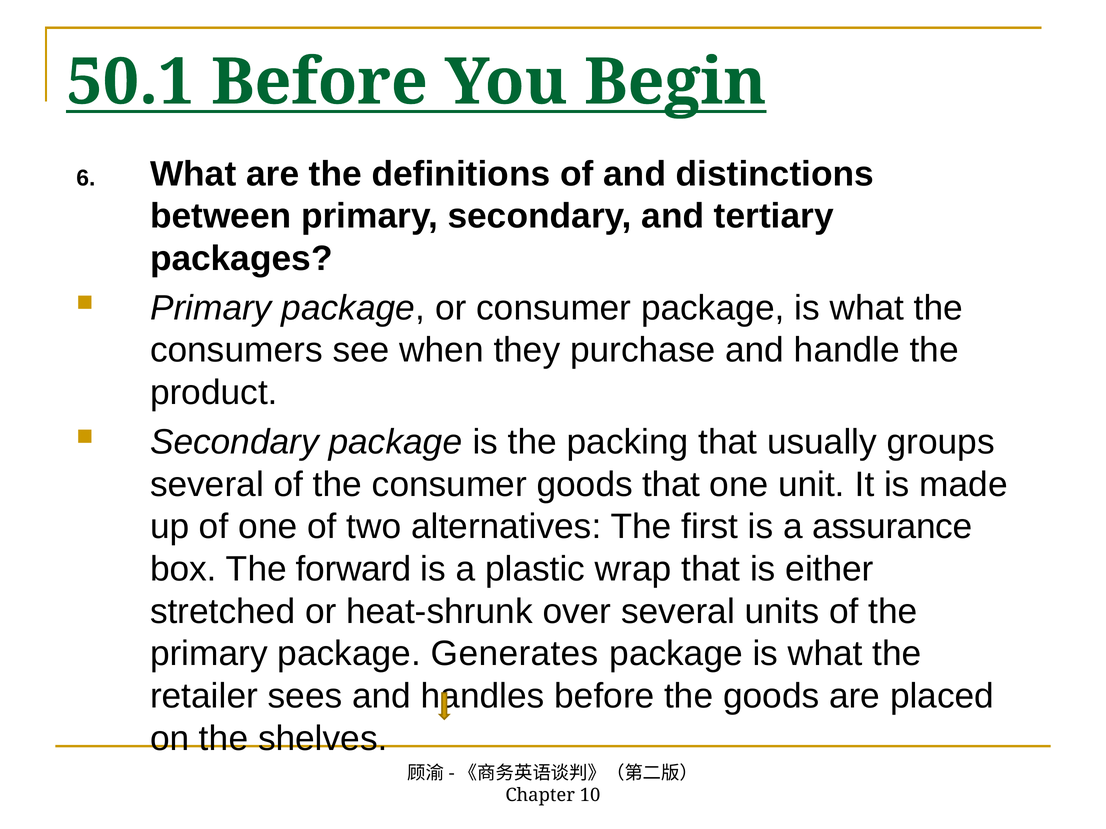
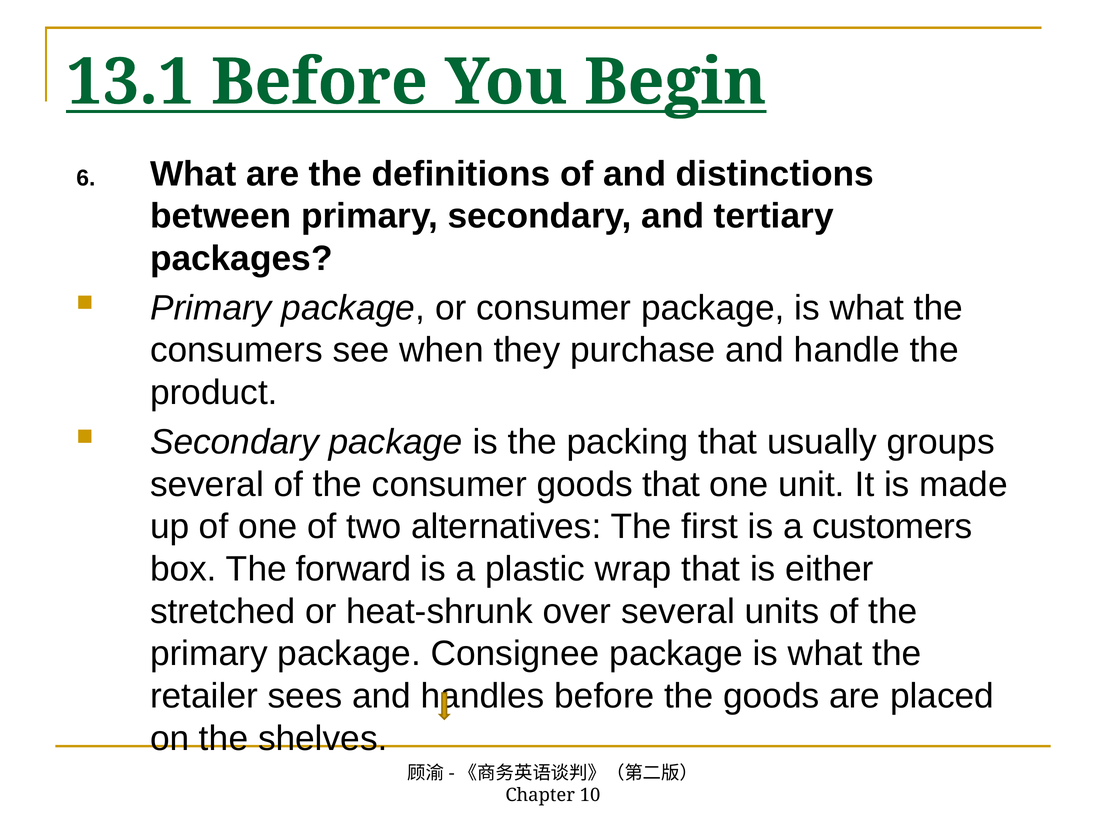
50.1: 50.1 -> 13.1
assurance: assurance -> customers
Generates: Generates -> Consignee
